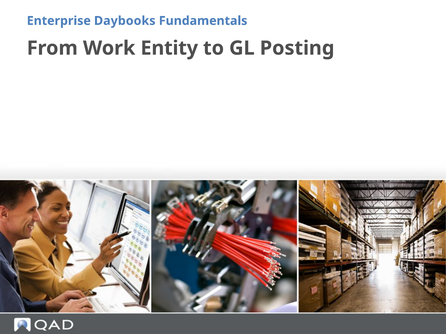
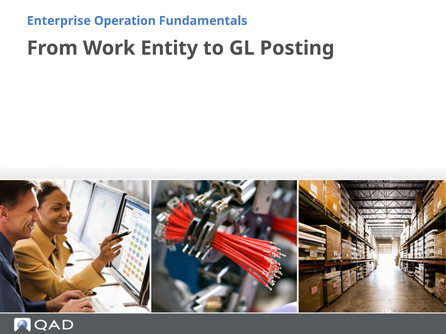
Daybooks: Daybooks -> Operation
